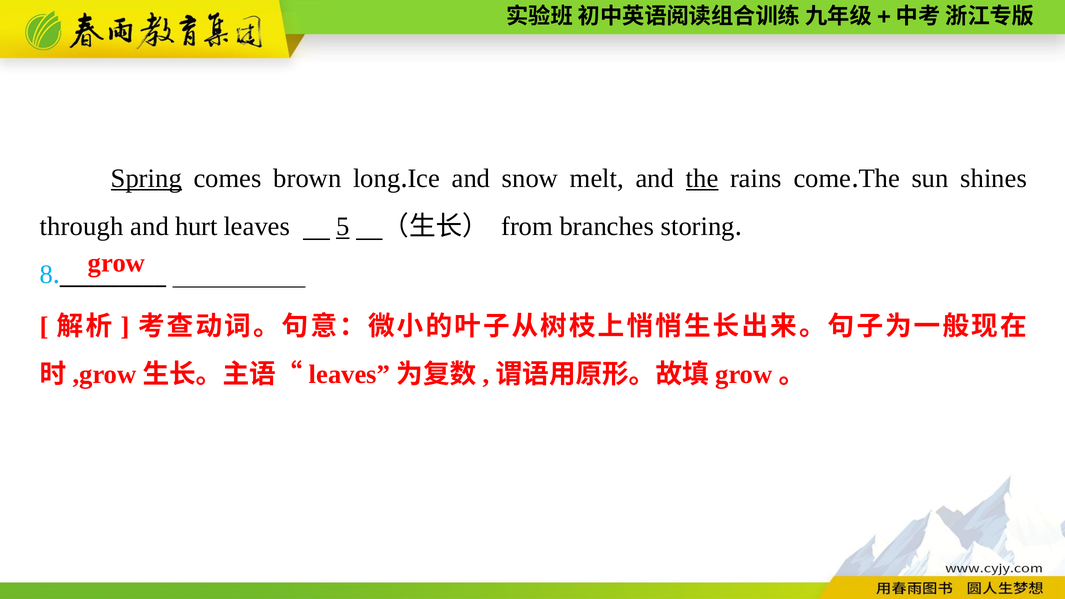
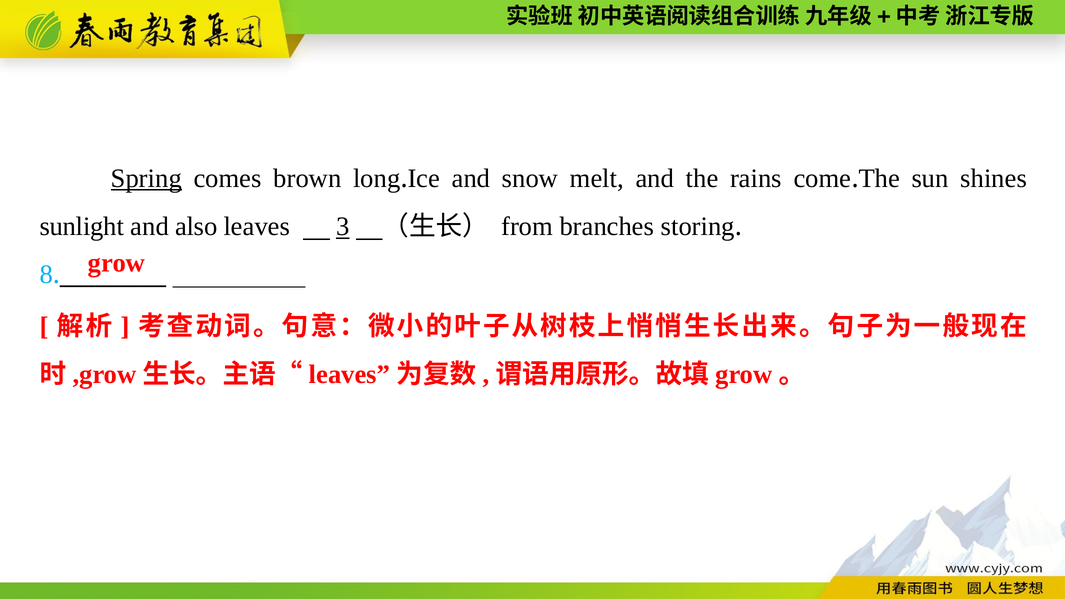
the at (702, 179) underline: present -> none
through: through -> sunlight
hurt: hurt -> also
5: 5 -> 3
